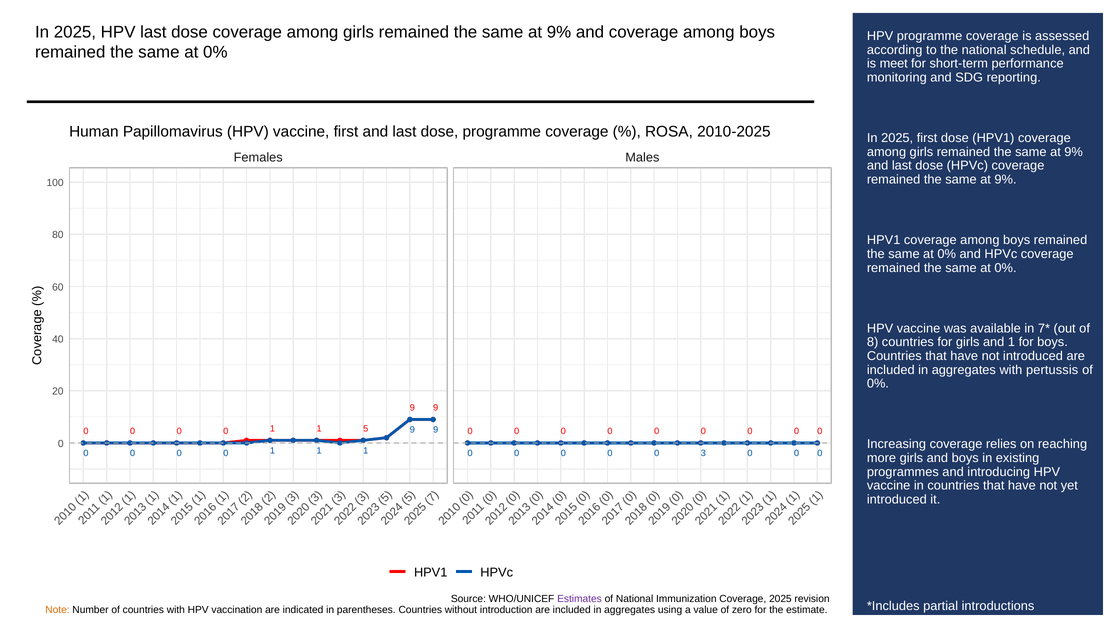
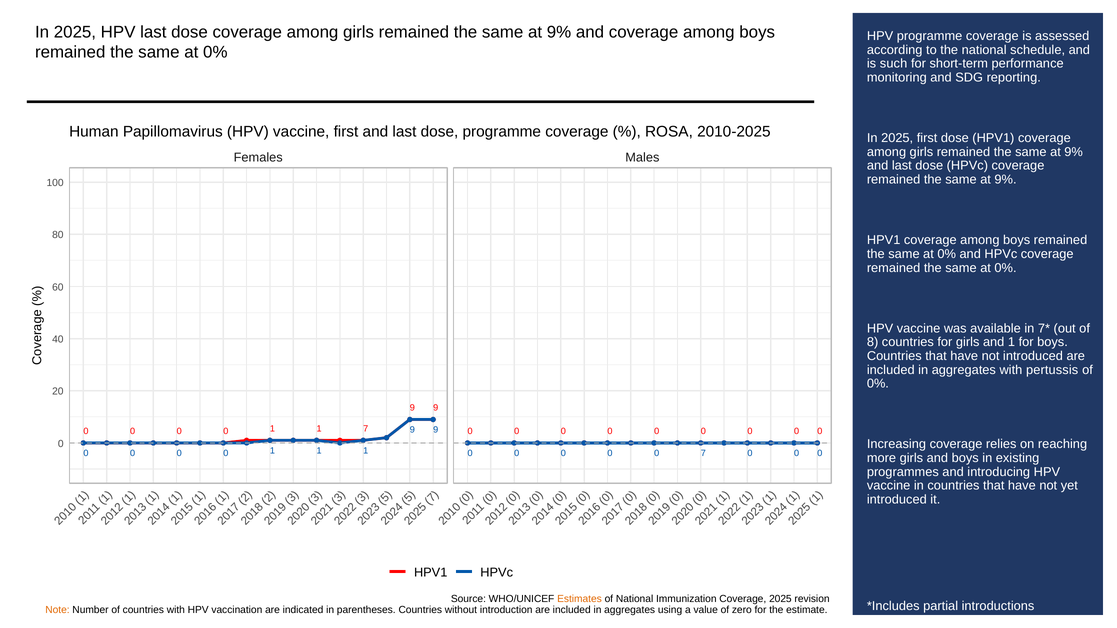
meet: meet -> such
1 1 5: 5 -> 7
0 3: 3 -> 7
Estimates colour: purple -> orange
